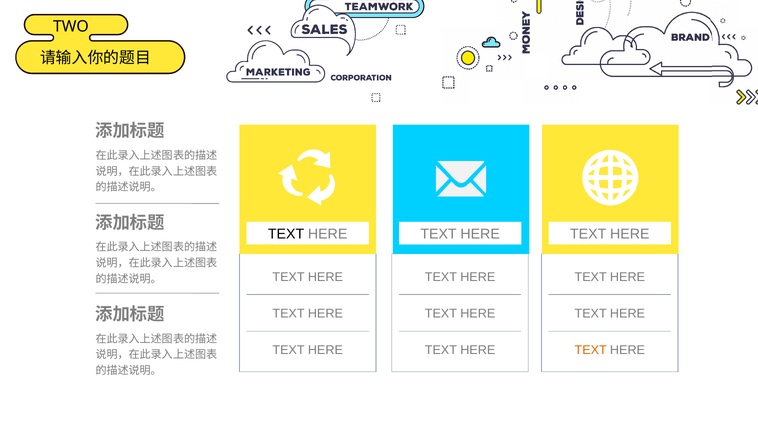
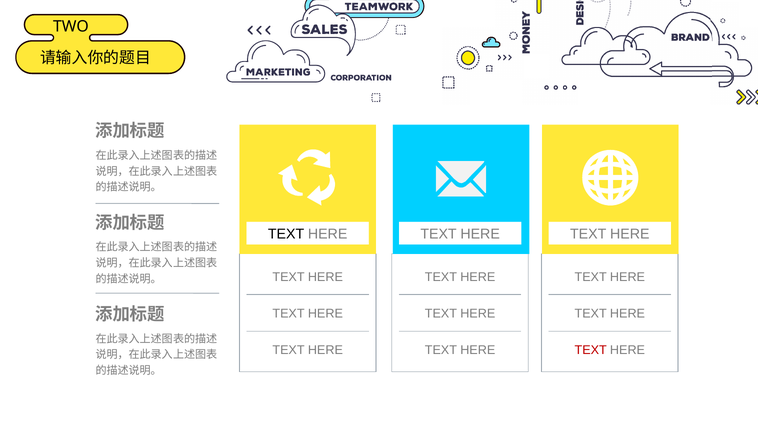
TEXT at (591, 349) colour: orange -> red
